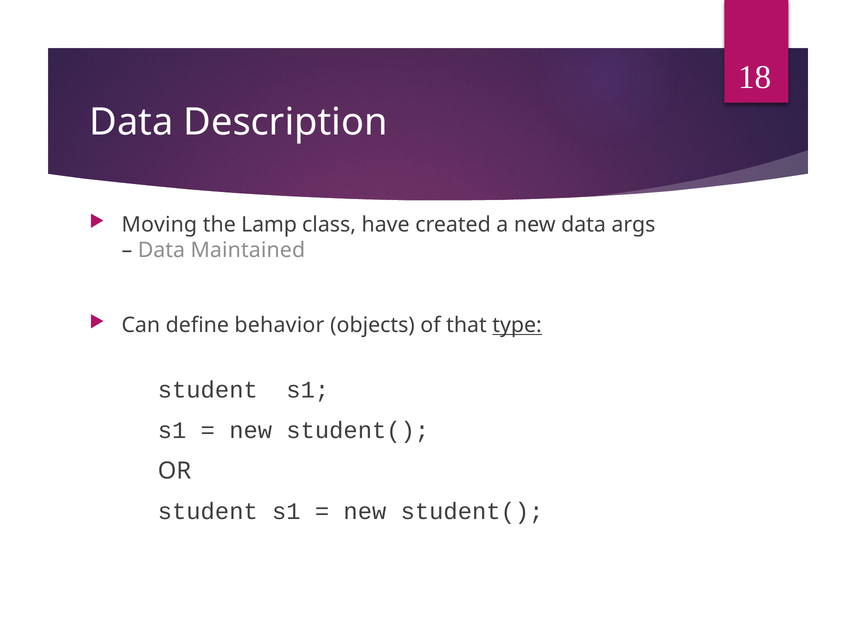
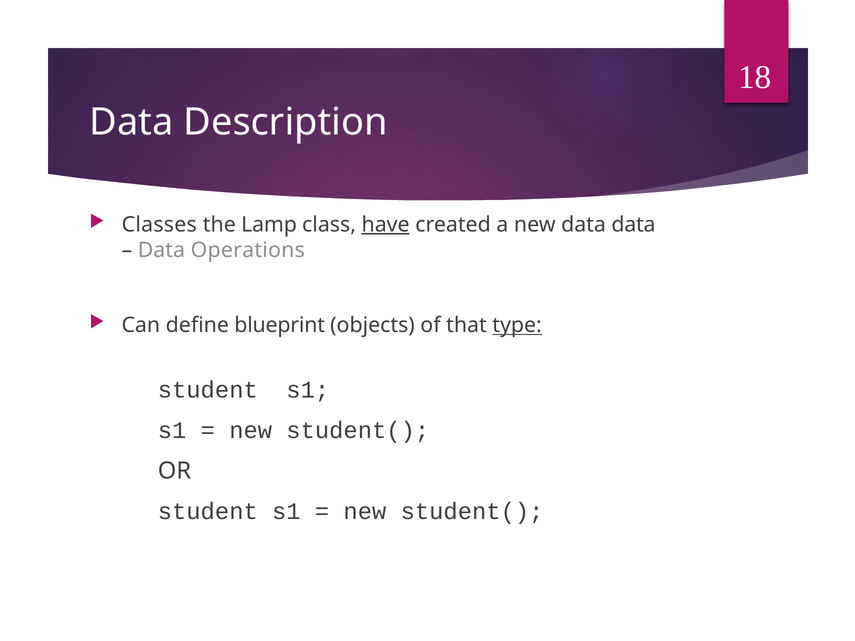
Moving: Moving -> Classes
have underline: none -> present
data args: args -> data
Maintained: Maintained -> Operations
behavior: behavior -> blueprint
